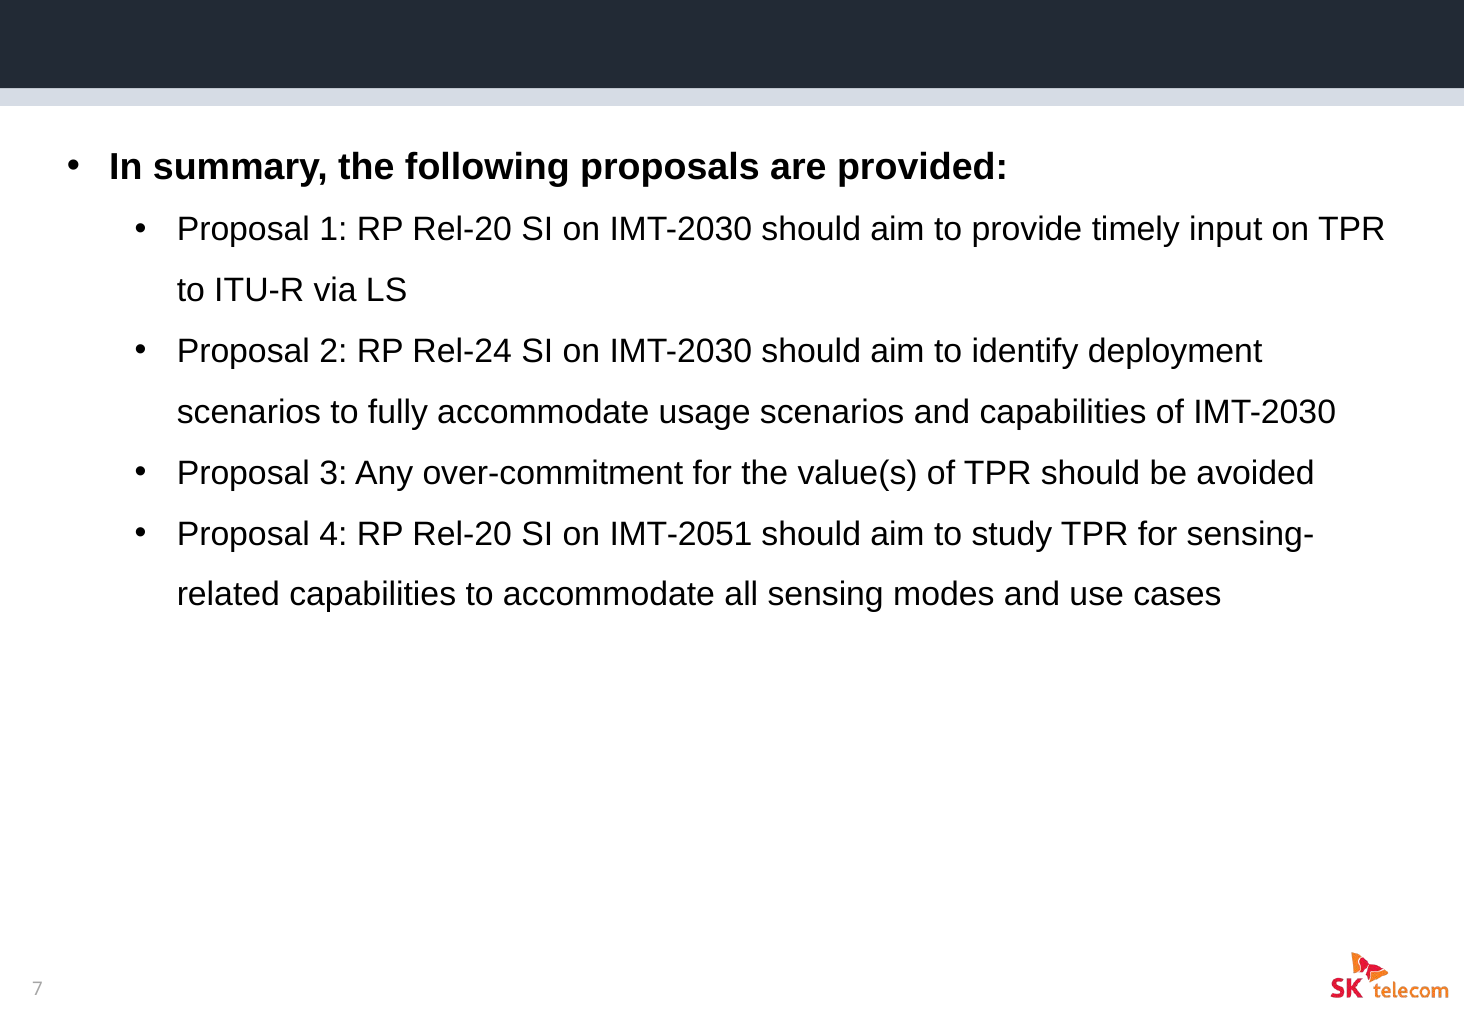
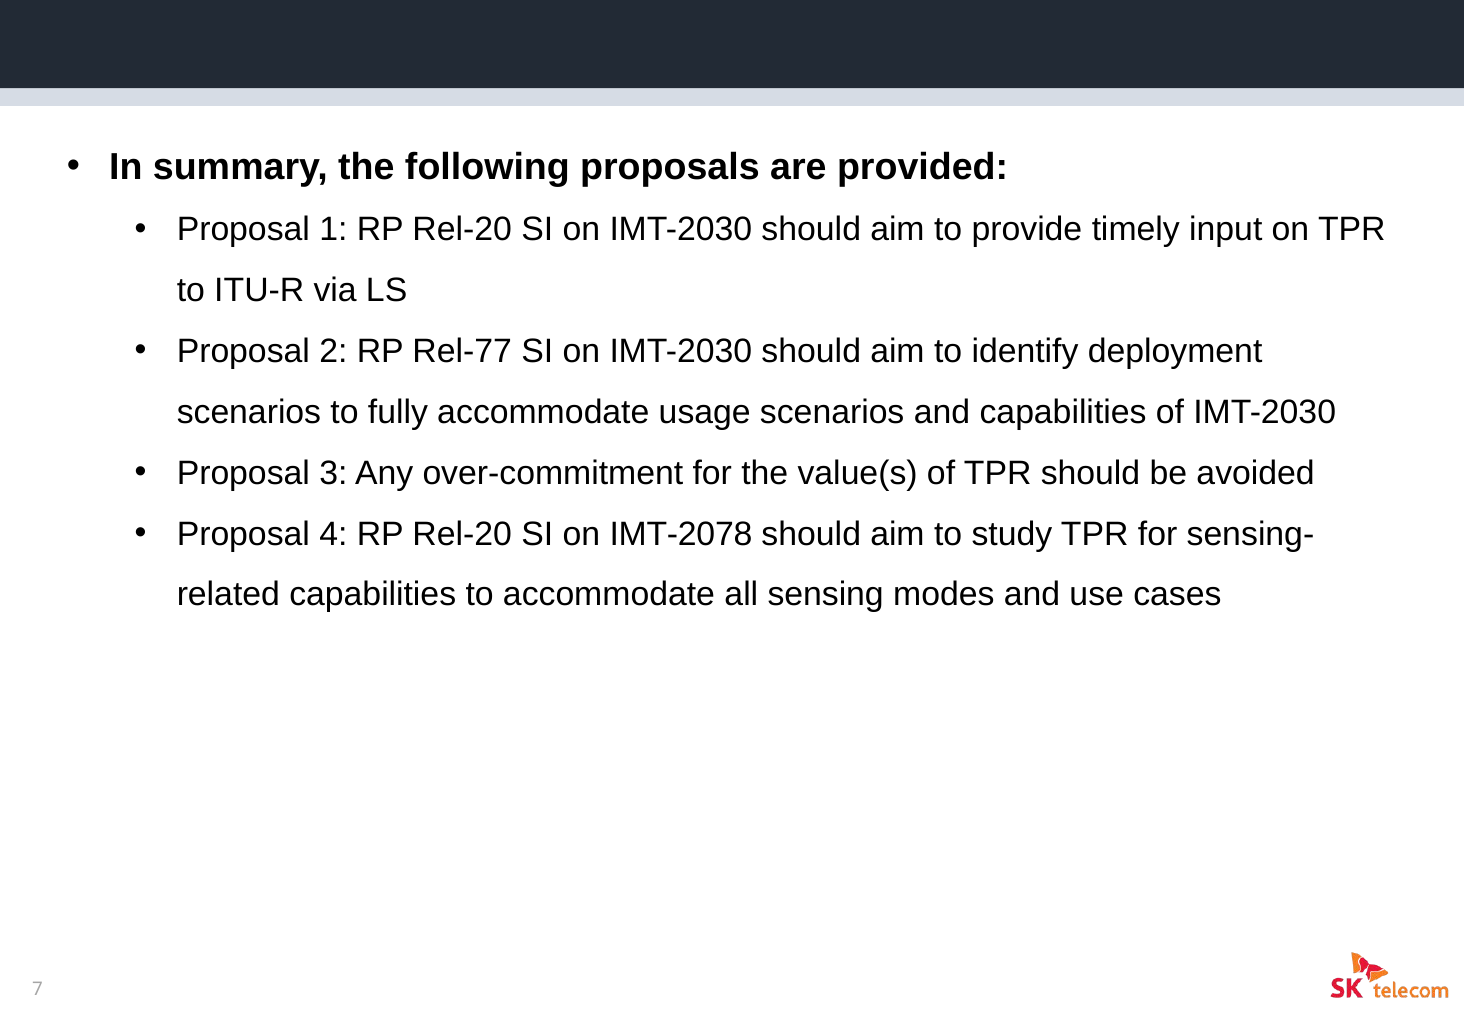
Rel-24: Rel-24 -> Rel-77
IMT-2051: IMT-2051 -> IMT-2078
